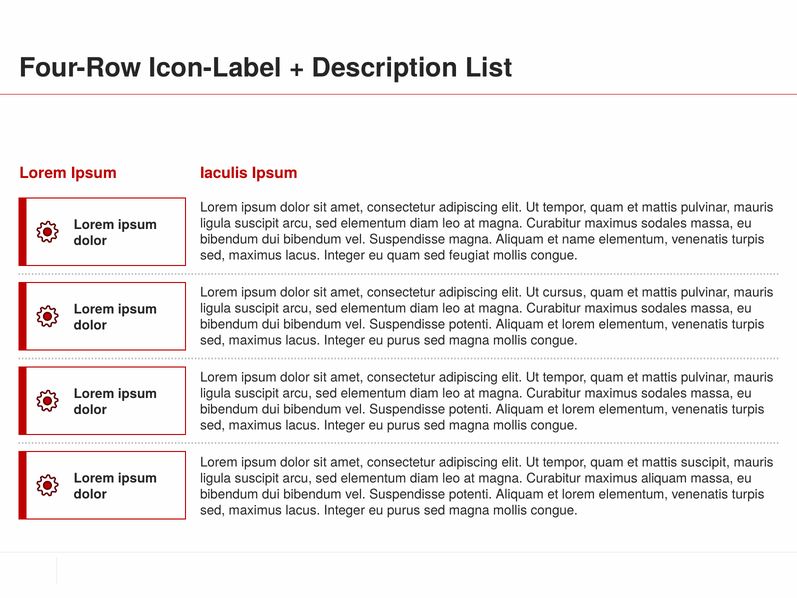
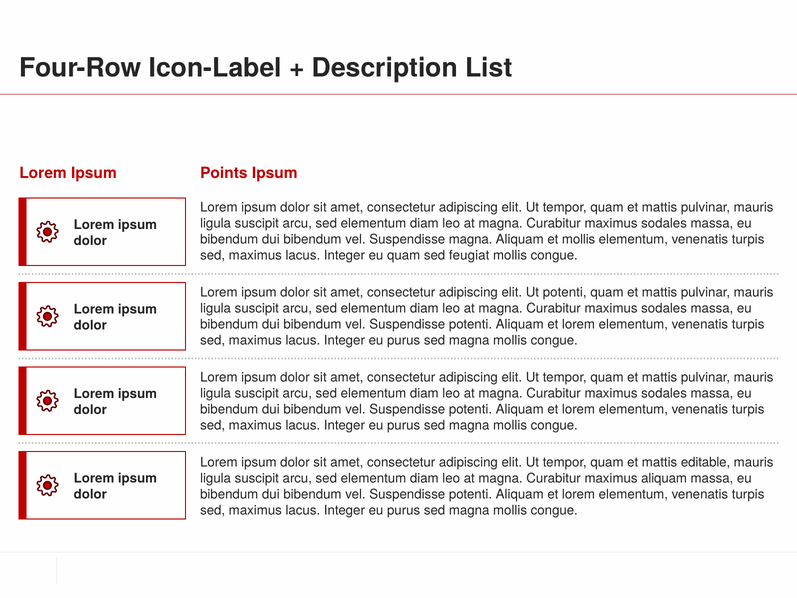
Iaculis: Iaculis -> Points
et name: name -> mollis
Ut cursus: cursus -> potenti
mattis suscipit: suscipit -> editable
